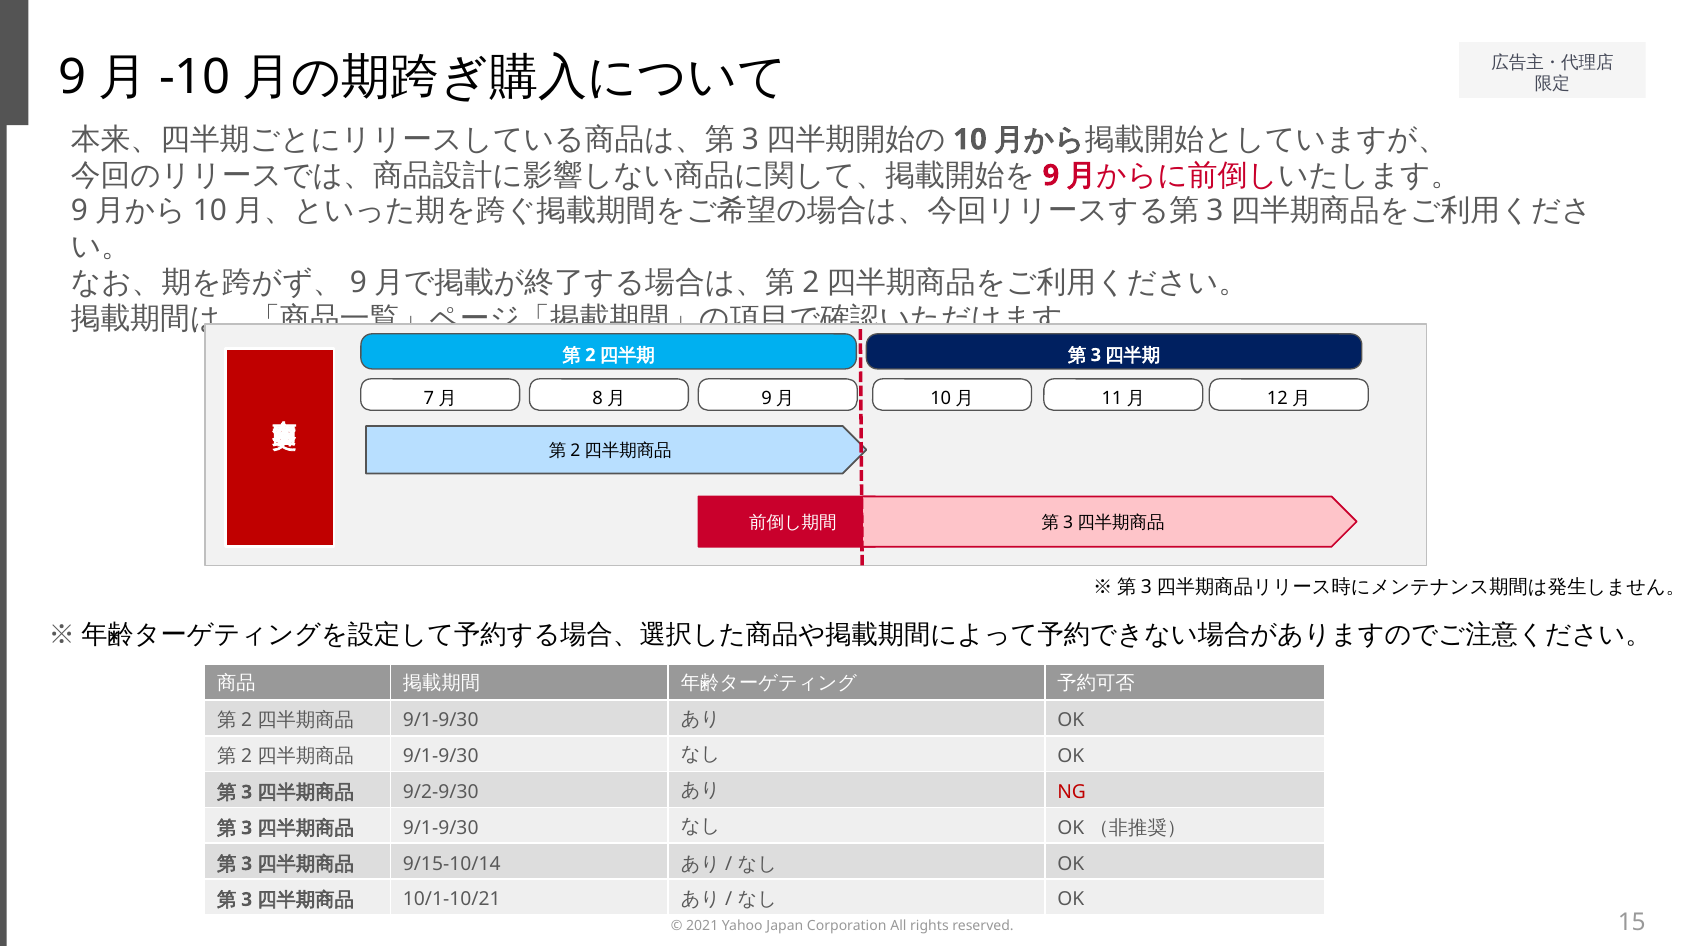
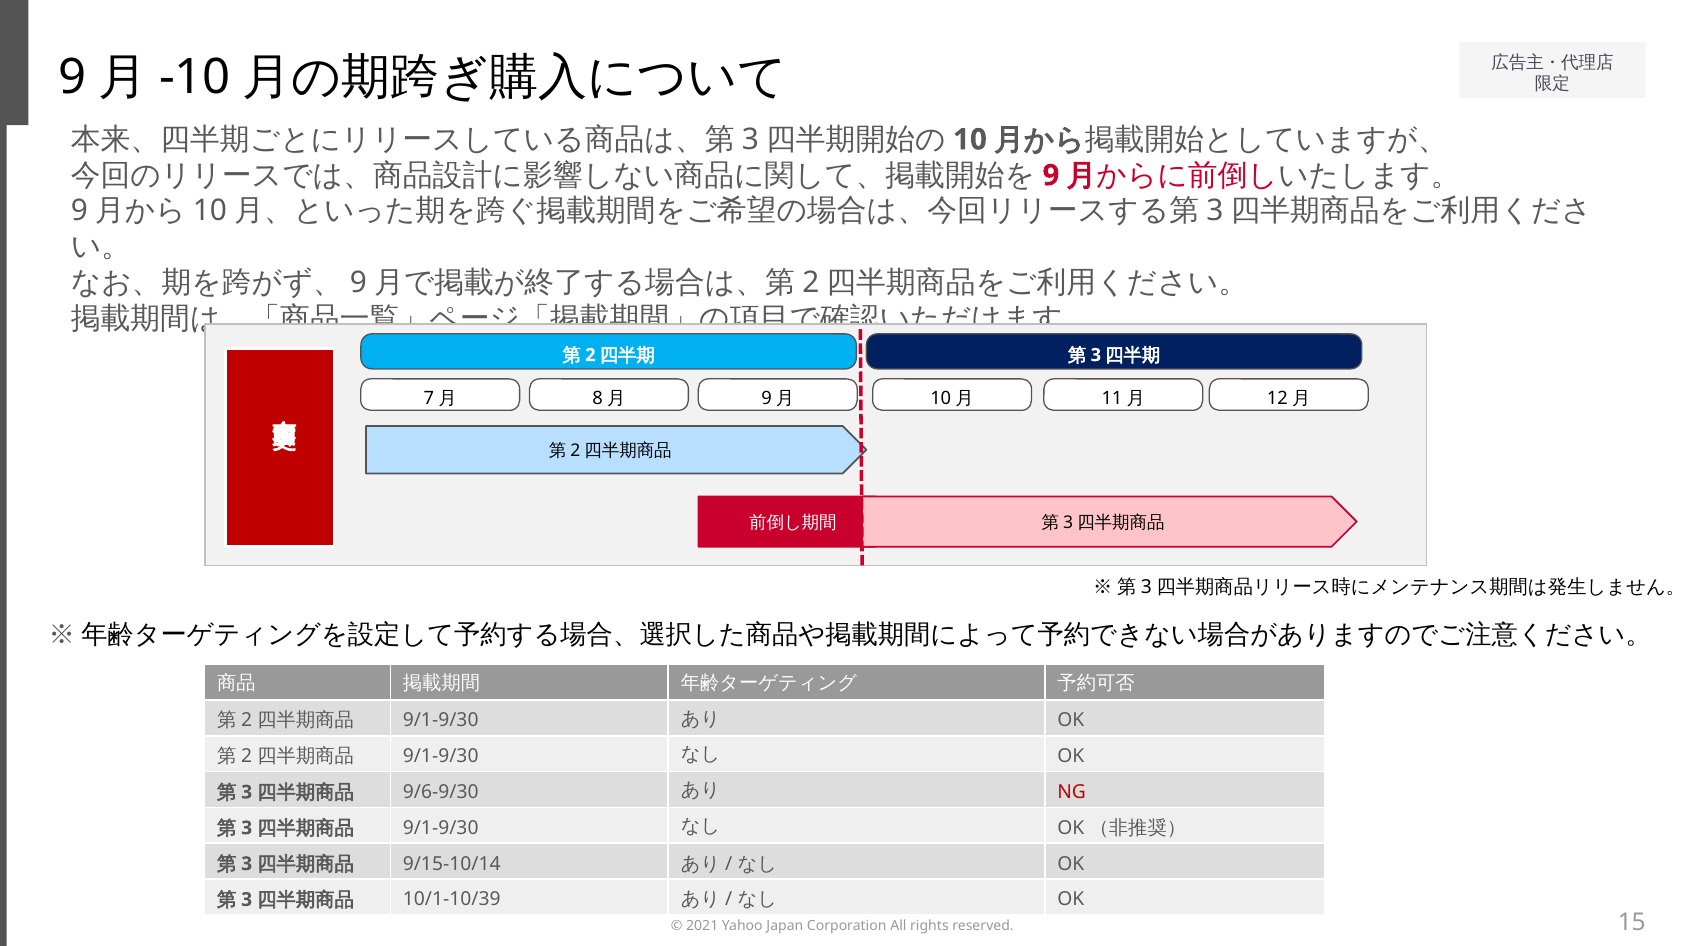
9/2-9/30: 9/2-9/30 -> 9/6-9/30
10/1-10/21: 10/1-10/21 -> 10/1-10/39
